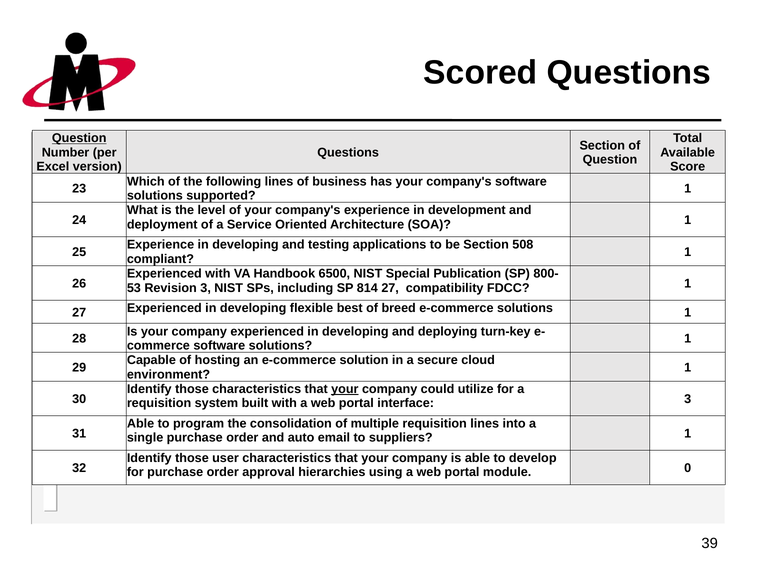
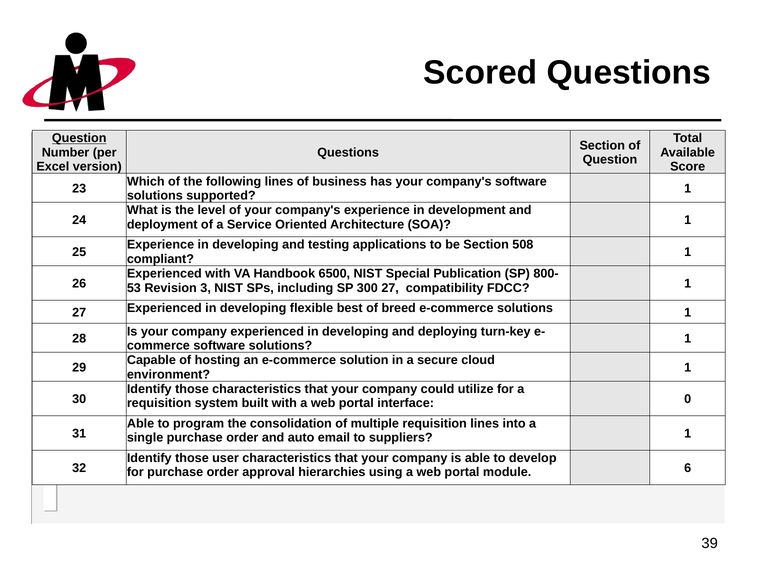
814: 814 -> 300
your at (345, 389) underline: present -> none
interface 3: 3 -> 0
0: 0 -> 6
